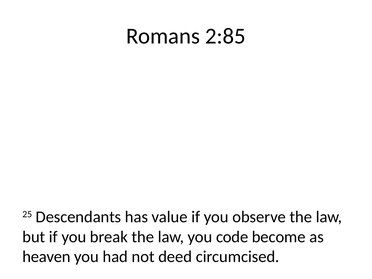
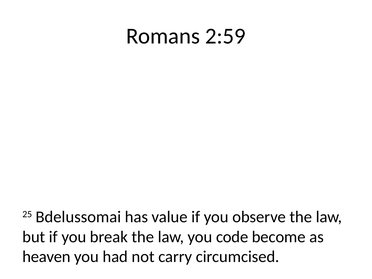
2:85: 2:85 -> 2:59
Descendants: Descendants -> Bdelussomai
deed: deed -> carry
